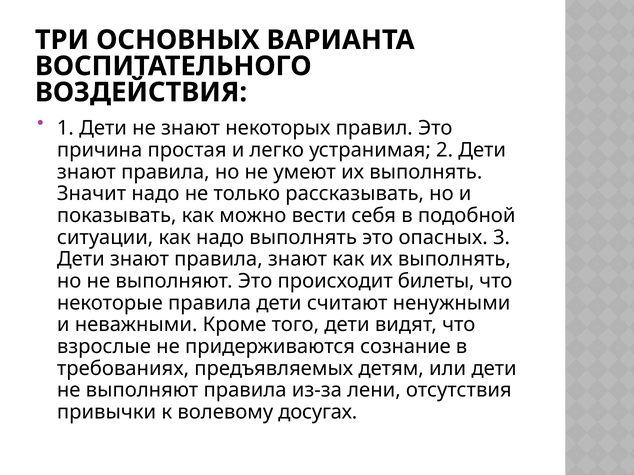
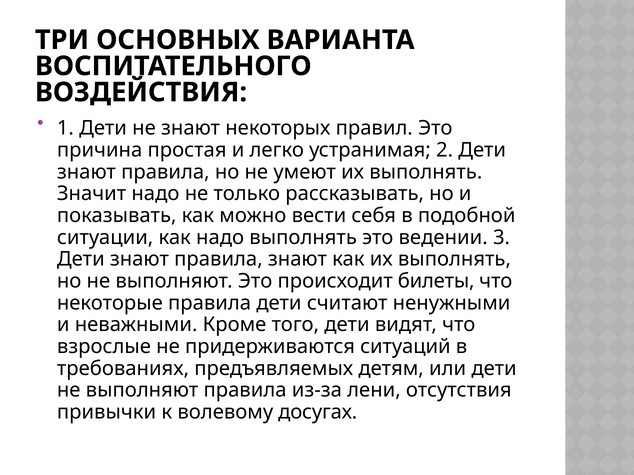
опасных: опасных -> ведении
сознание: сознание -> ситуаций
